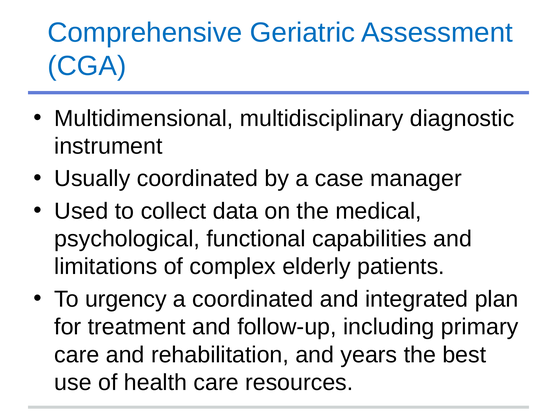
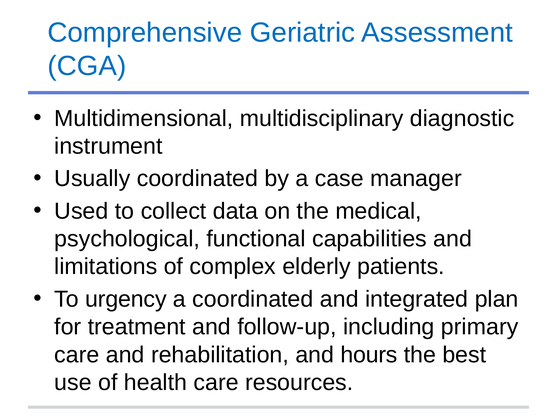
years: years -> hours
